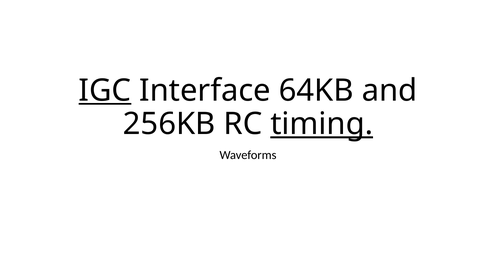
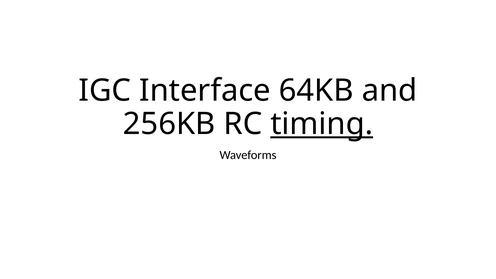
IGC underline: present -> none
